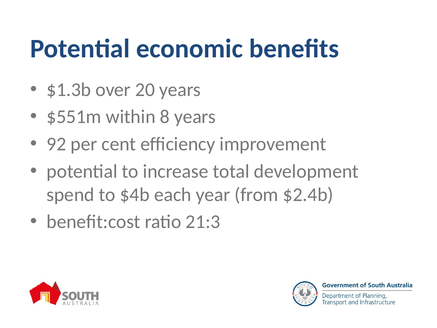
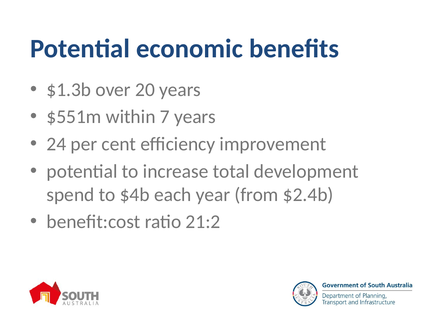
8: 8 -> 7
92: 92 -> 24
21:3: 21:3 -> 21:2
